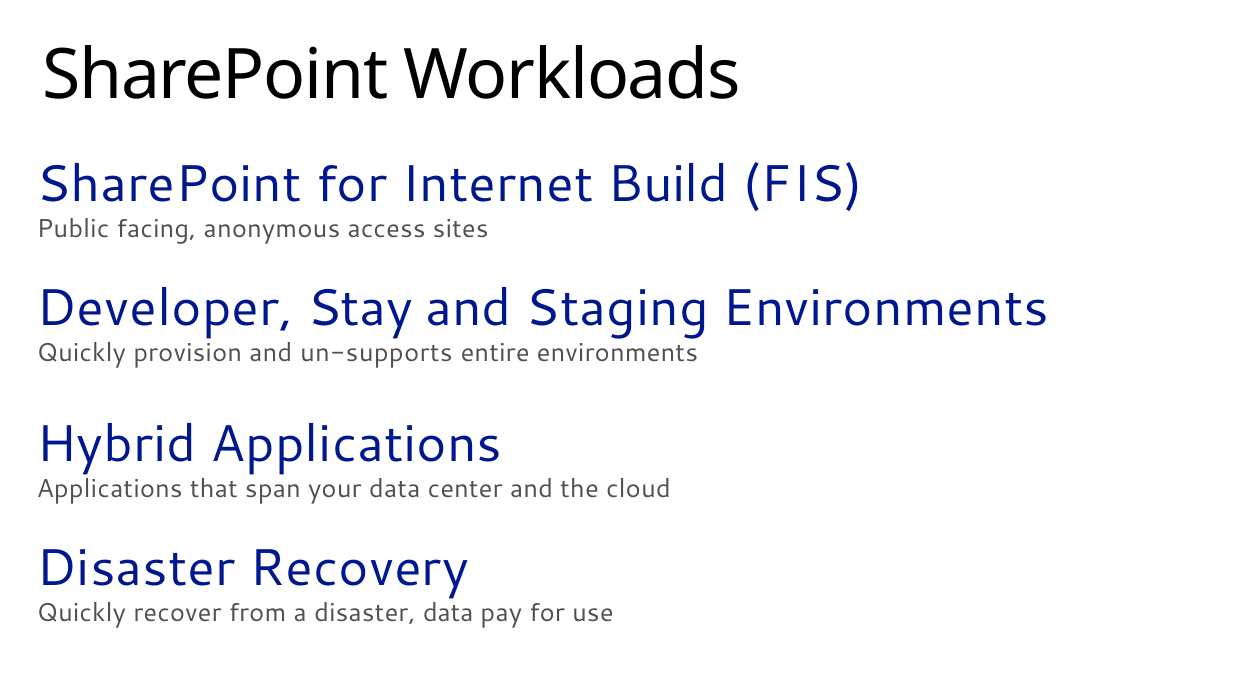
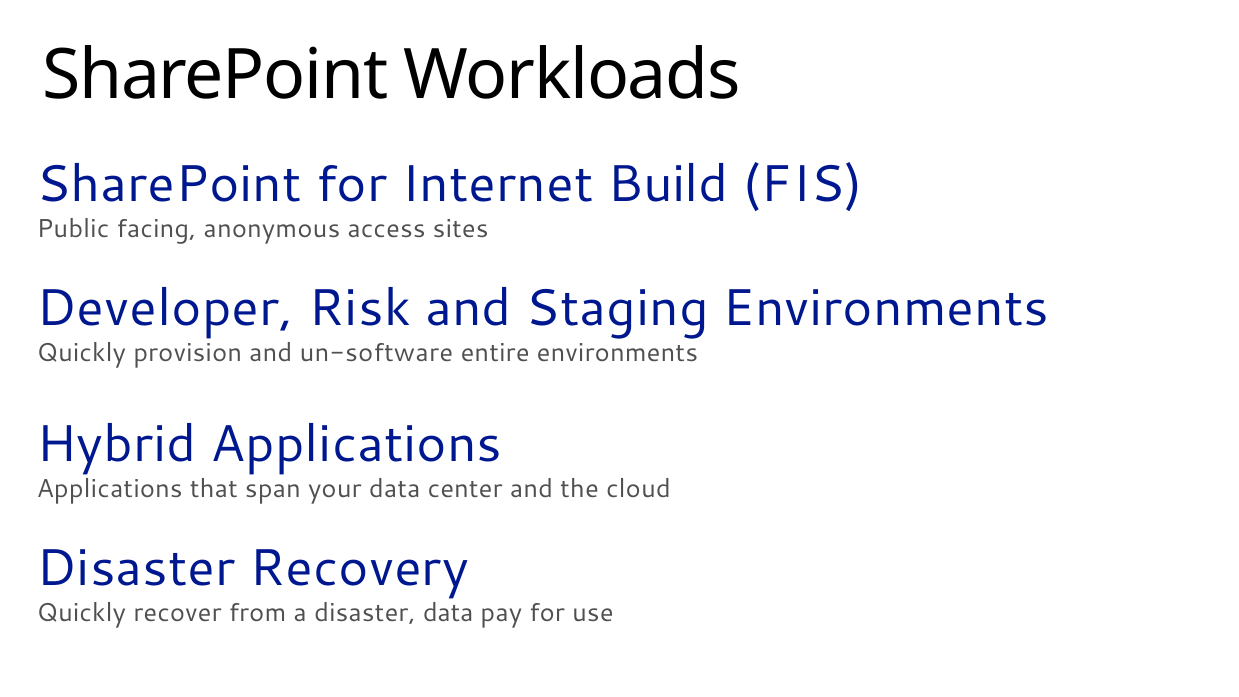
Stay: Stay -> Risk
un-supports: un-supports -> un-software
